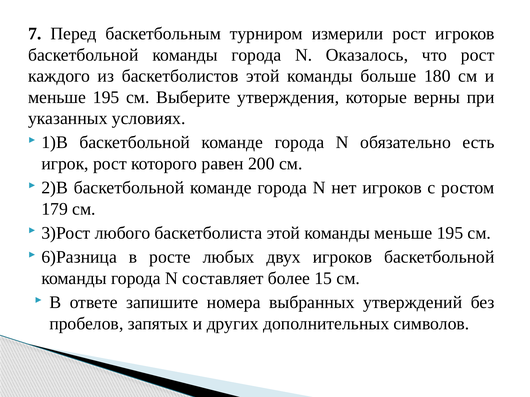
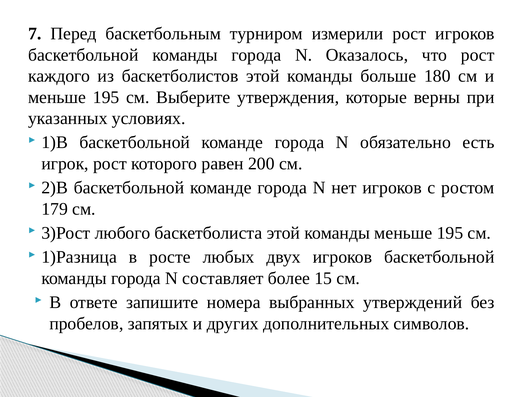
6)Разница: 6)Разница -> 1)Разница
